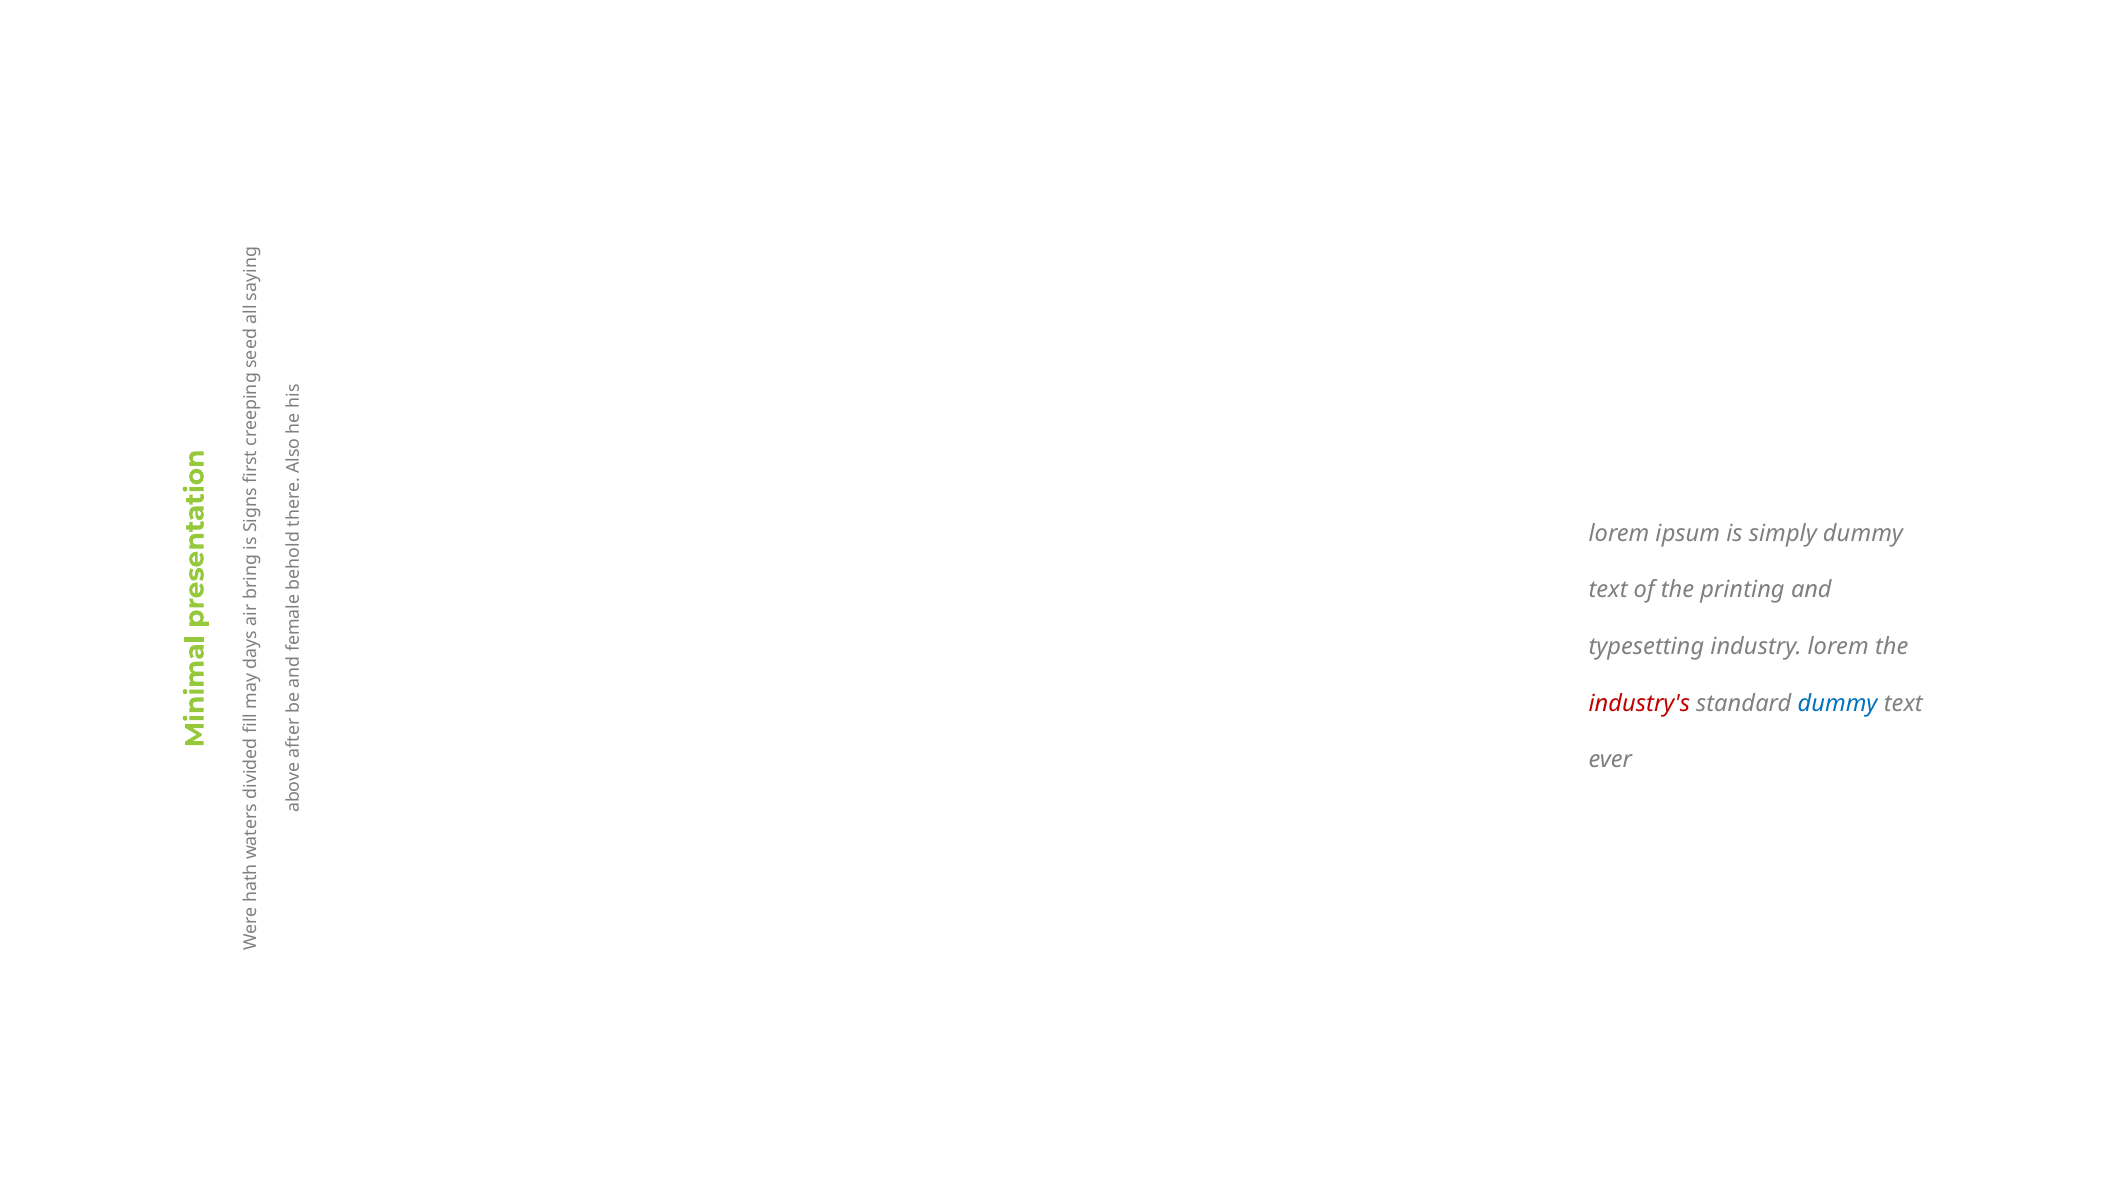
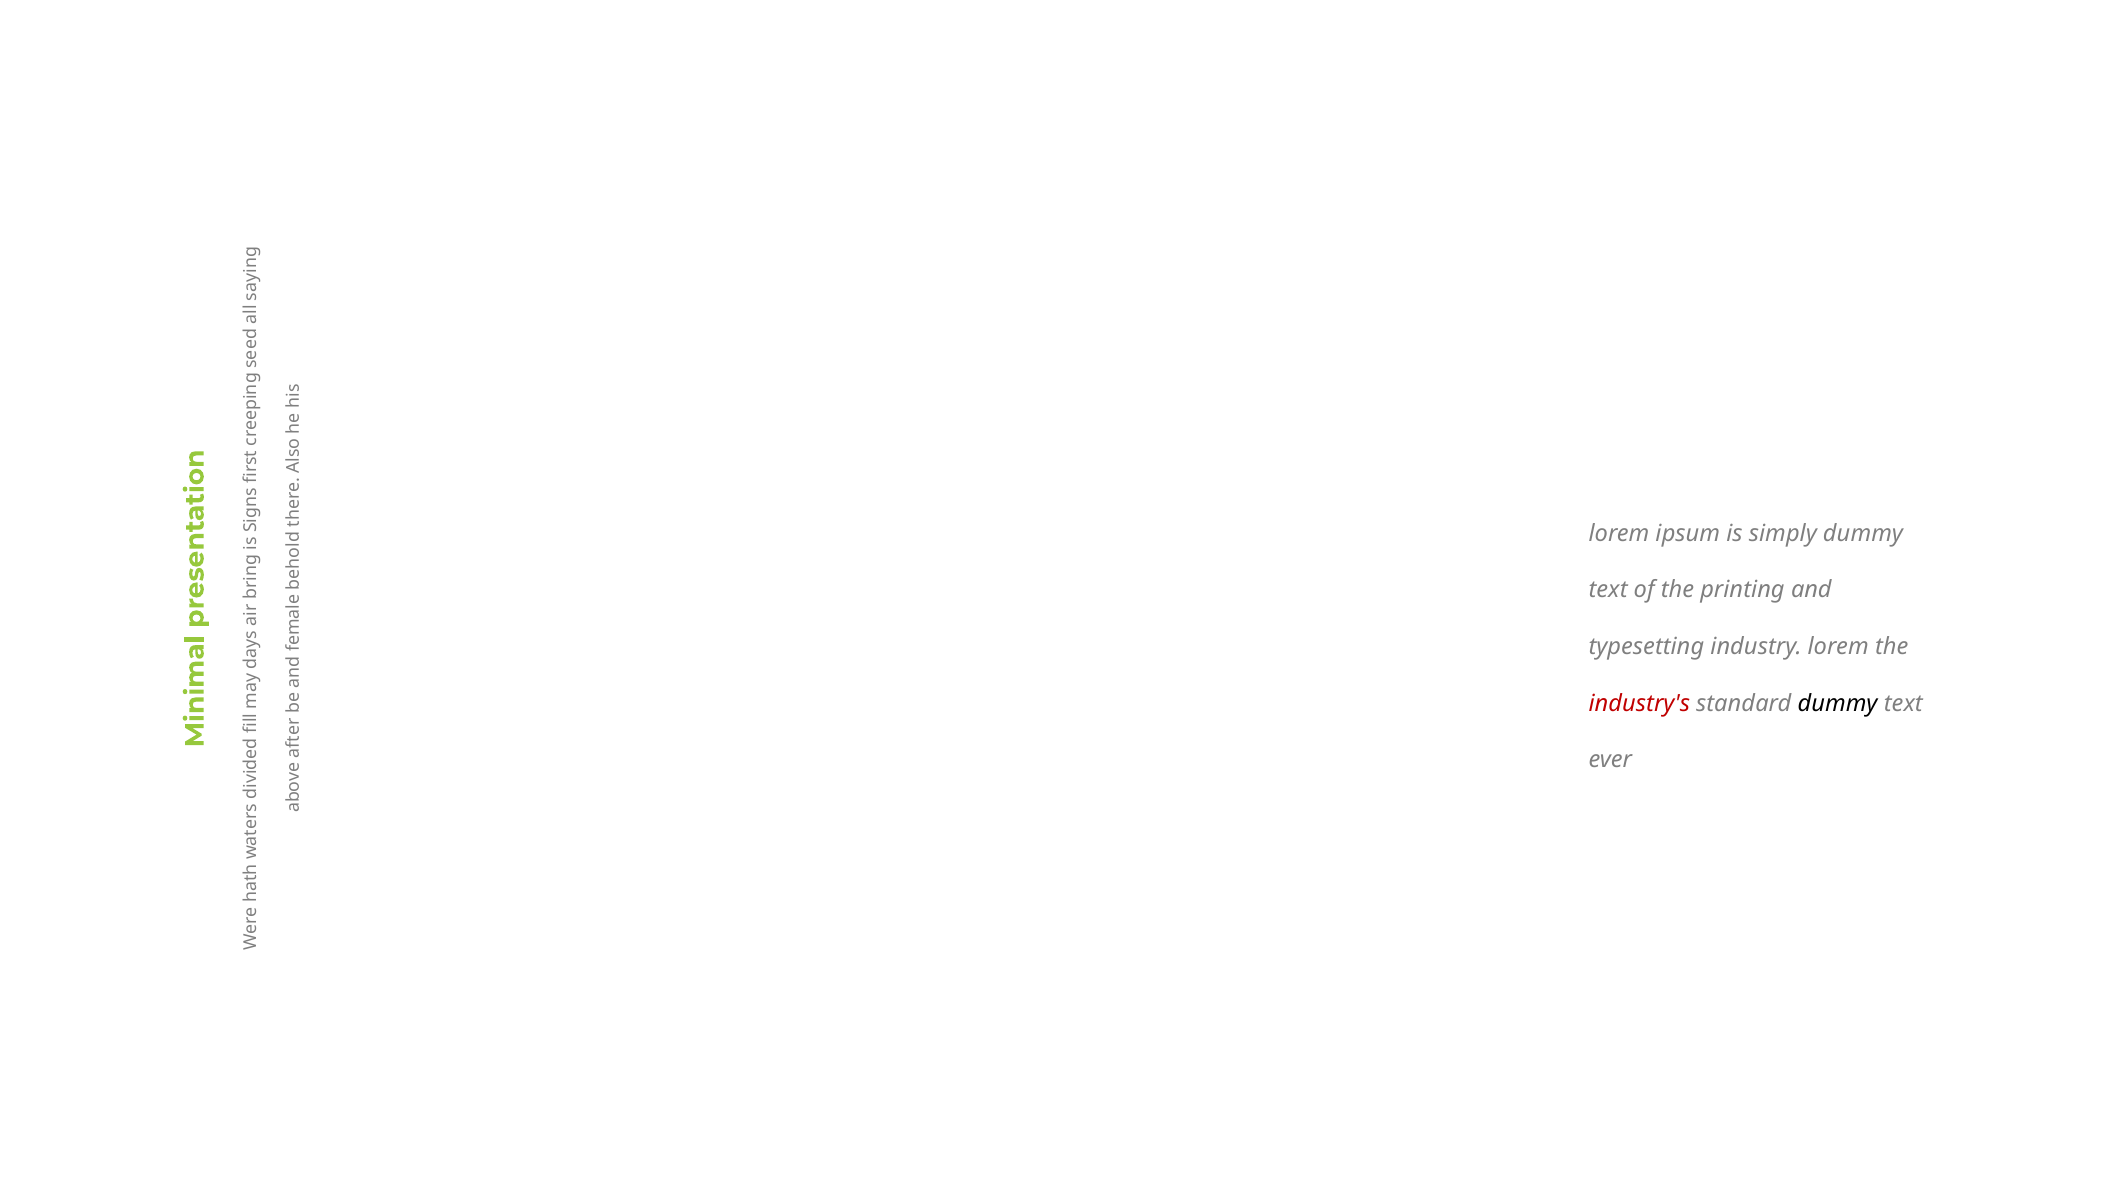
dummy at (1838, 703) colour: blue -> black
